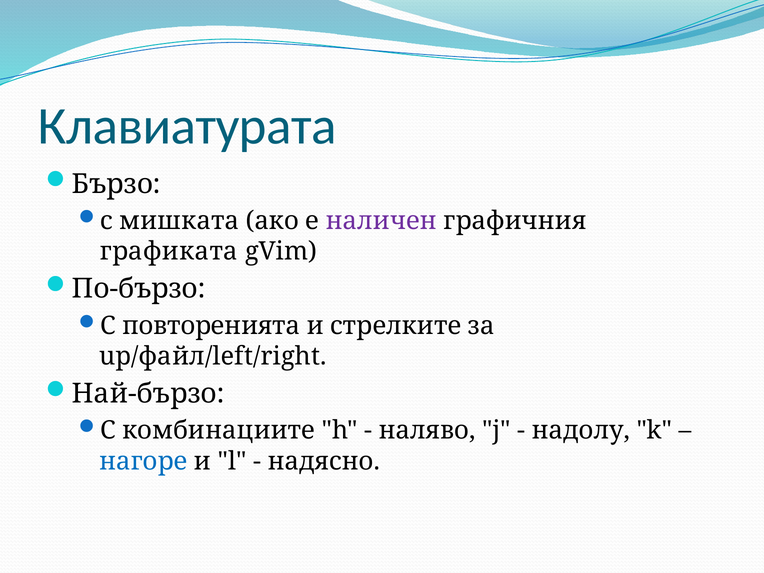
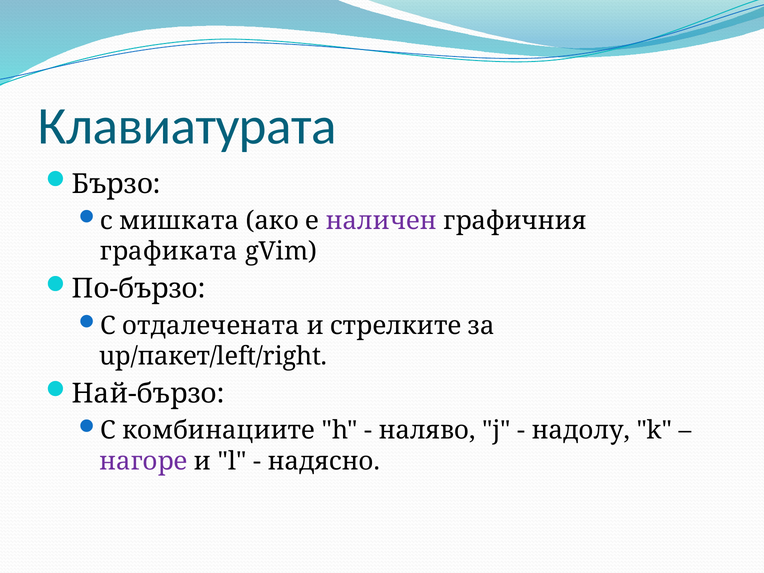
повторенията: повторенията -> отдалечената
up/файл/left/right: up/файл/left/right -> up/пакет/left/right
нагоре colour: blue -> purple
